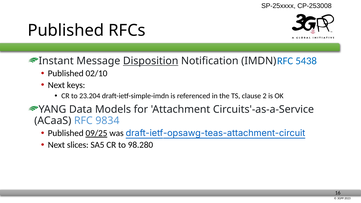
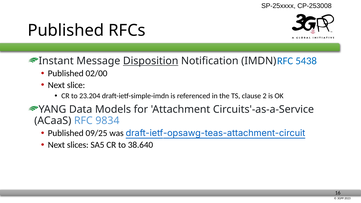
02/10: 02/10 -> 02/00
keys: keys -> slice
09/25 underline: present -> none
98.280: 98.280 -> 38.640
